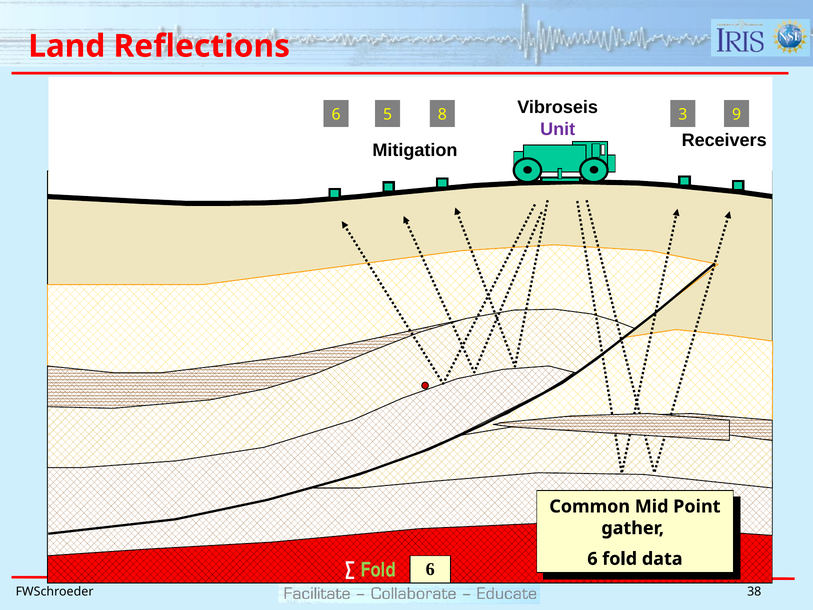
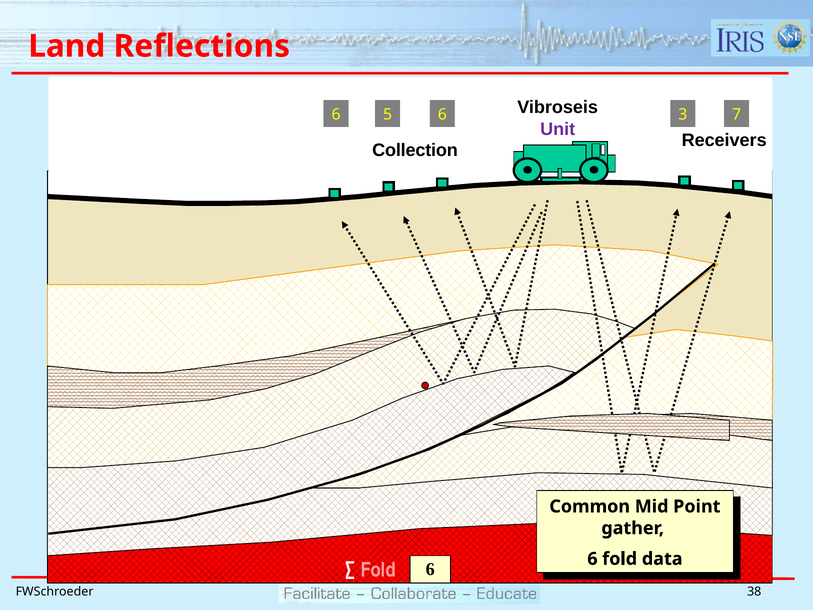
5 8: 8 -> 6
9: 9 -> 7
Mitigation: Mitigation -> Collection
Fold at (378, 570) colour: light green -> pink
